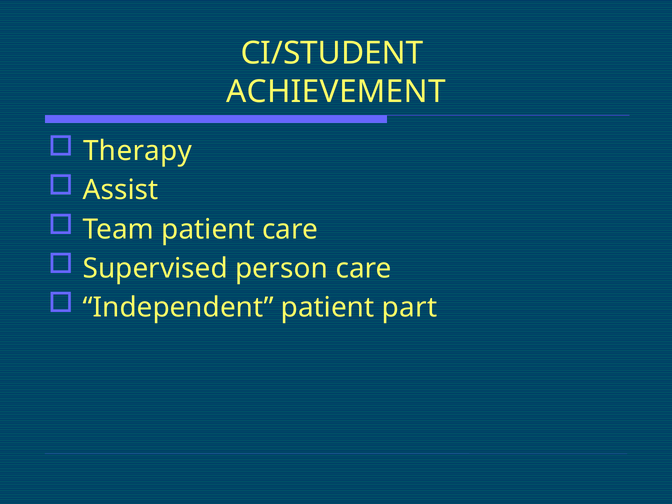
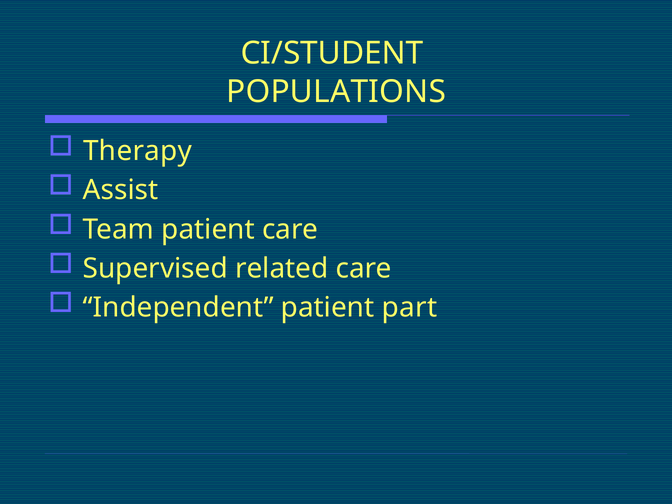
ACHIEVEMENT: ACHIEVEMENT -> POPULATIONS
person: person -> related
